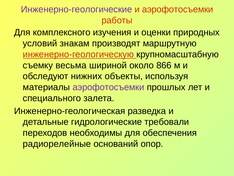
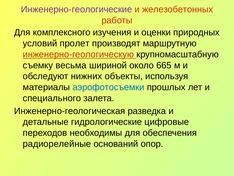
и аэрофотосъемки: аэрофотосъемки -> железобетонных
знакам: знакам -> пролет
866: 866 -> 665
аэрофотосъемки at (108, 87) colour: purple -> blue
требовали: требовали -> цифровые
